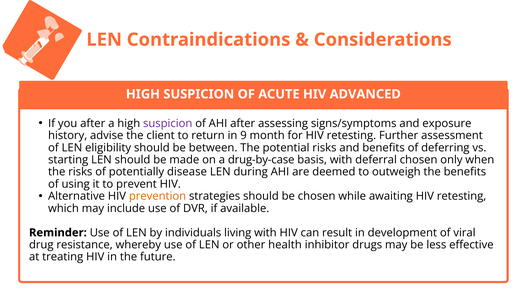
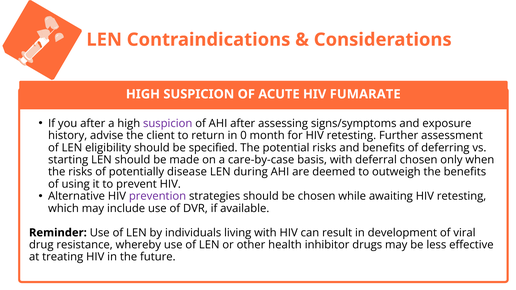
ADVANCED: ADVANCED -> FUMARATE
9: 9 -> 0
between: between -> specified
drug-by-case: drug-by-case -> care-by-case
prevention colour: orange -> purple
